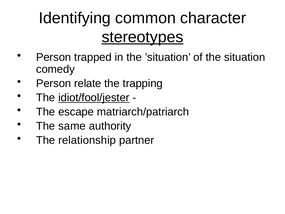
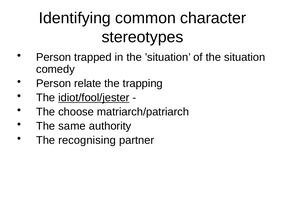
stereotypes underline: present -> none
escape: escape -> choose
relationship: relationship -> recognising
